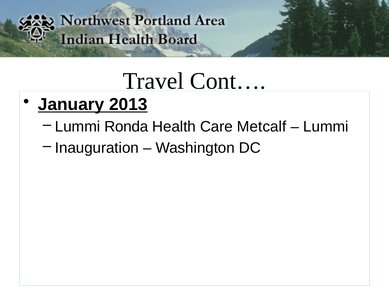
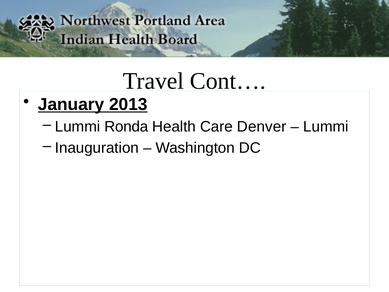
Metcalf: Metcalf -> Denver
